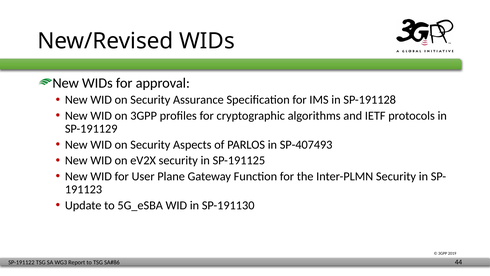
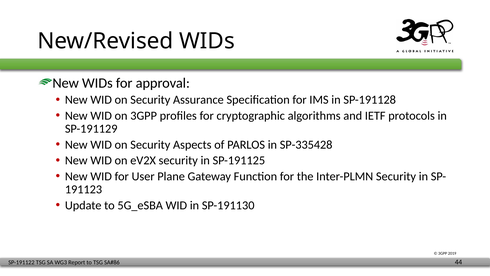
SP-407493: SP-407493 -> SP-335428
